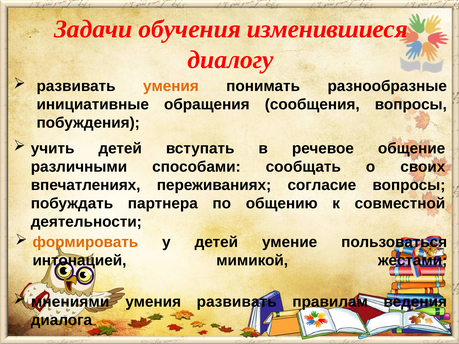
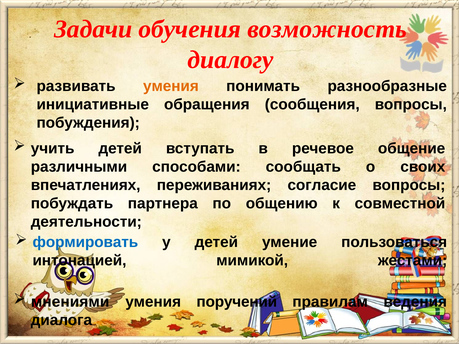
изменившиеся: изменившиеся -> возможность
формировать colour: orange -> blue
умения развивать: развивать -> поручений
